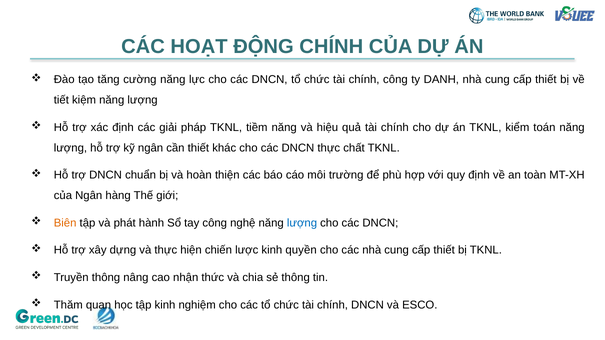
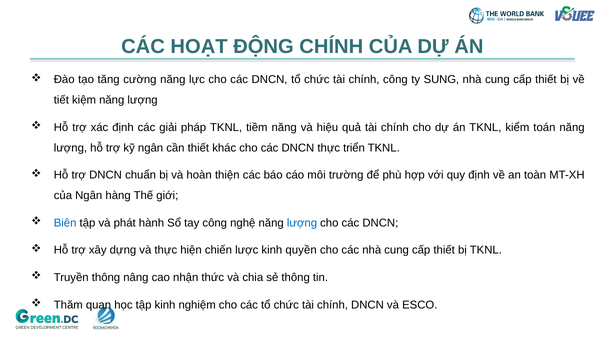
DANH: DANH -> SUNG
chất: chất -> triển
Biên colour: orange -> blue
